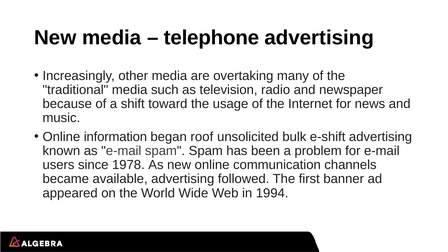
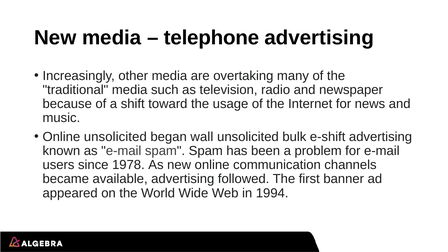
Online information: information -> unsolicited
roof: roof -> wall
